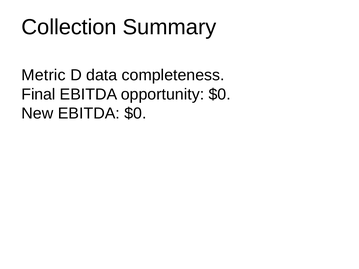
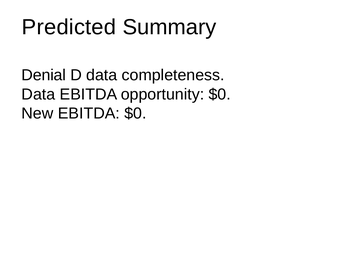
Collection: Collection -> Predicted
Metric: Metric -> Denial
Final at (38, 94): Final -> Data
